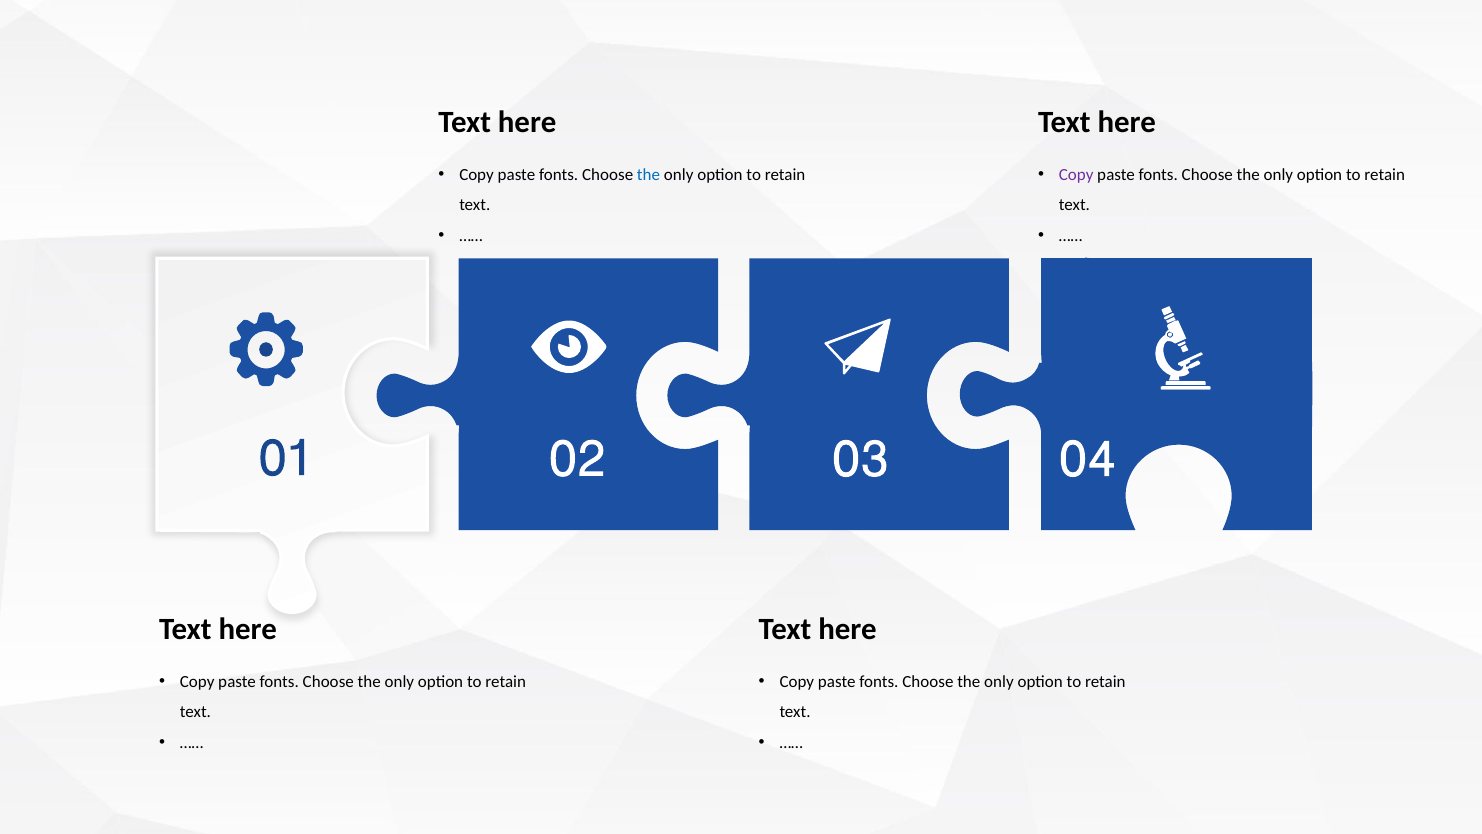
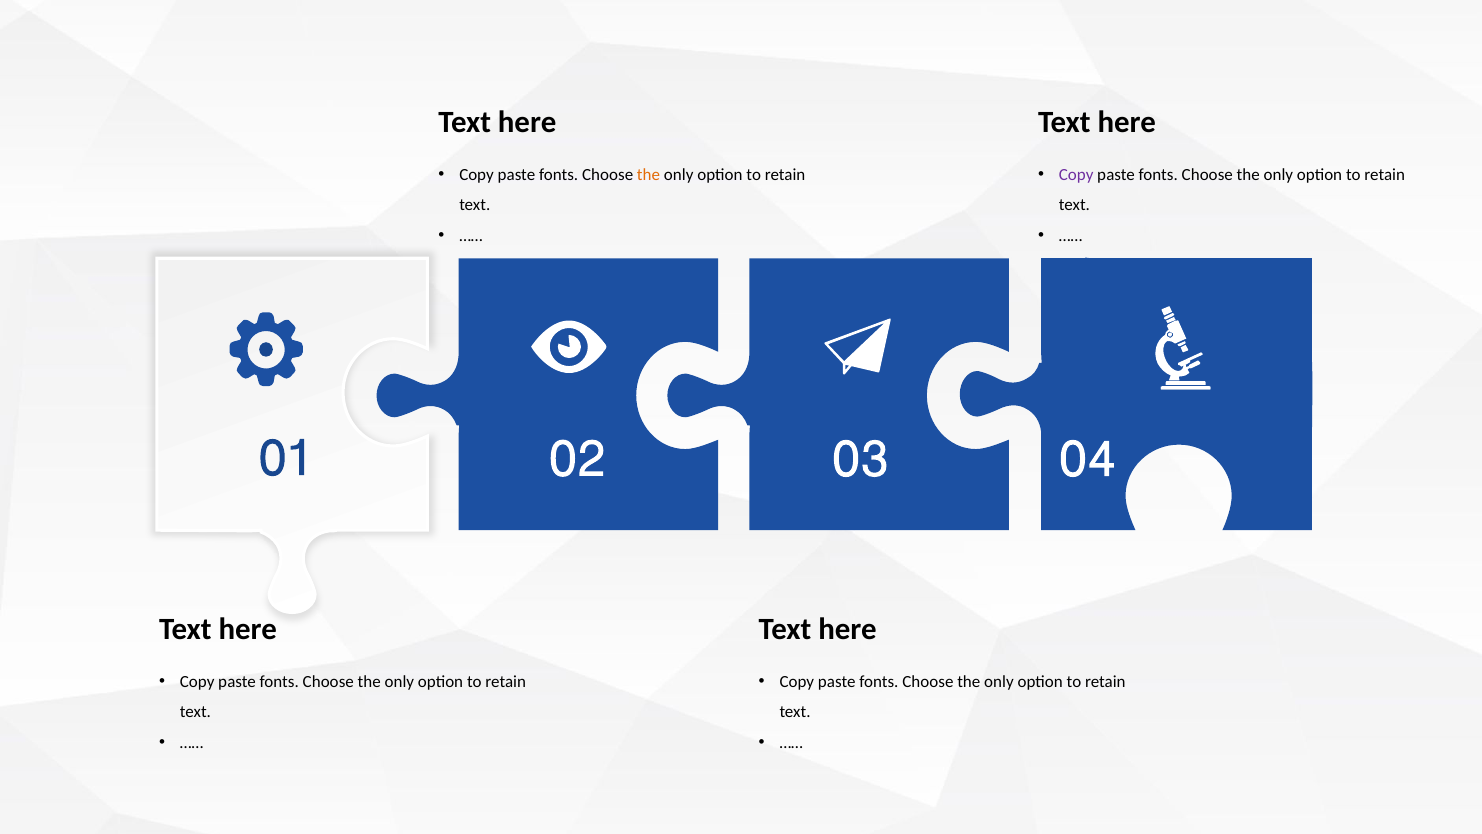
the at (649, 174) colour: blue -> orange
